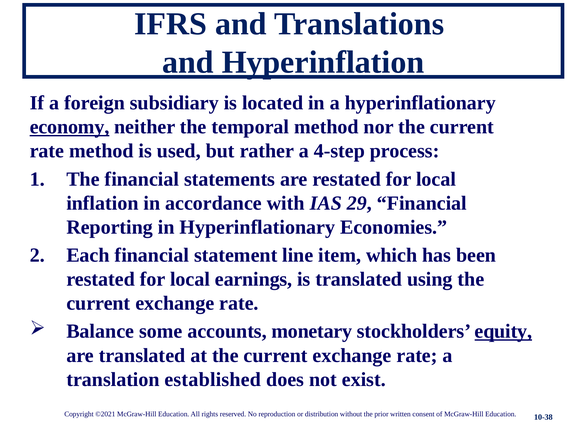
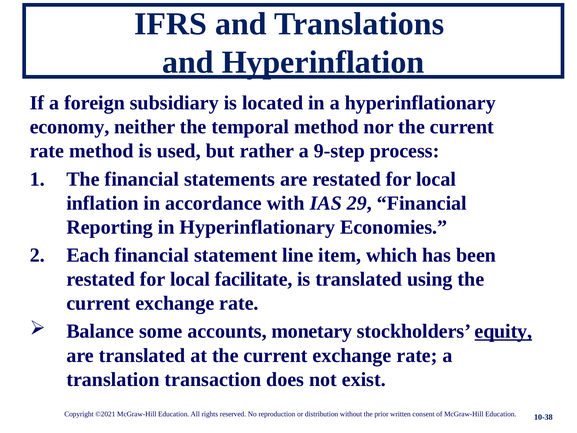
economy underline: present -> none
4-step: 4-step -> 9-step
earnings: earnings -> facilitate
established: established -> transaction
